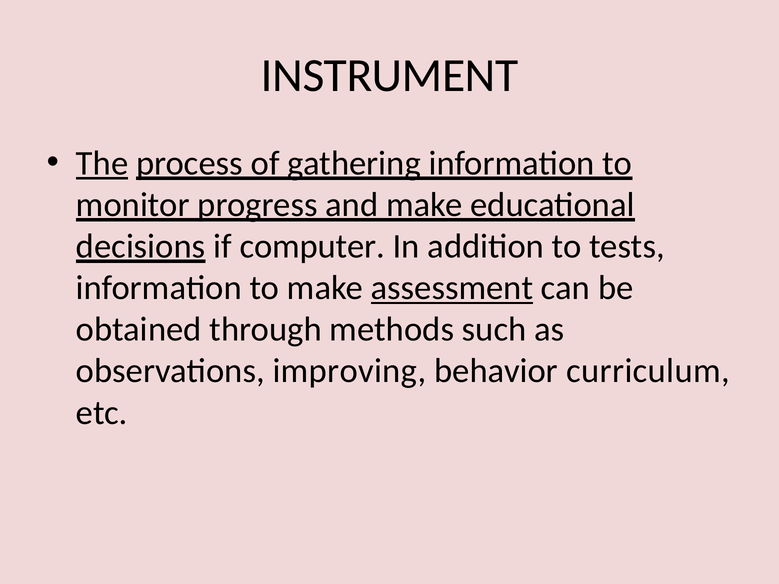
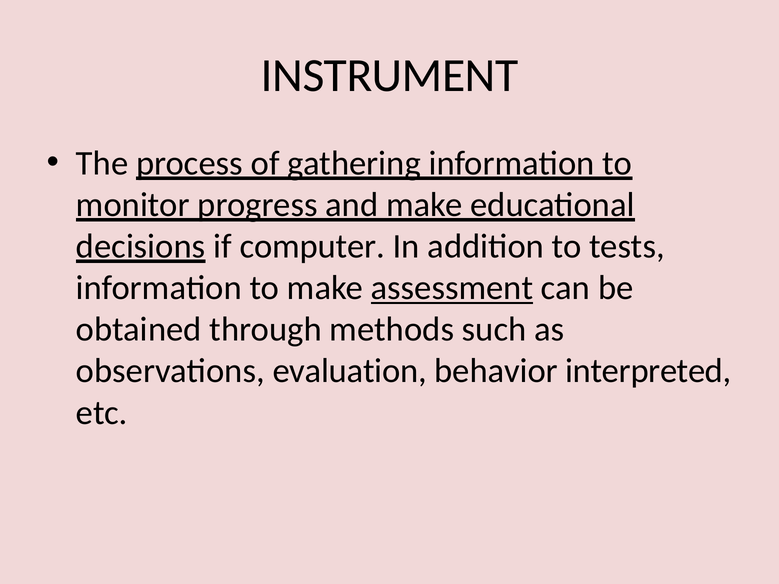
The underline: present -> none
improving: improving -> evaluation
curriculum: curriculum -> interpreted
